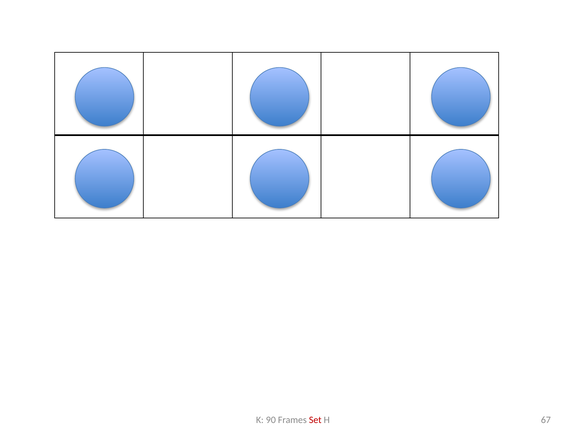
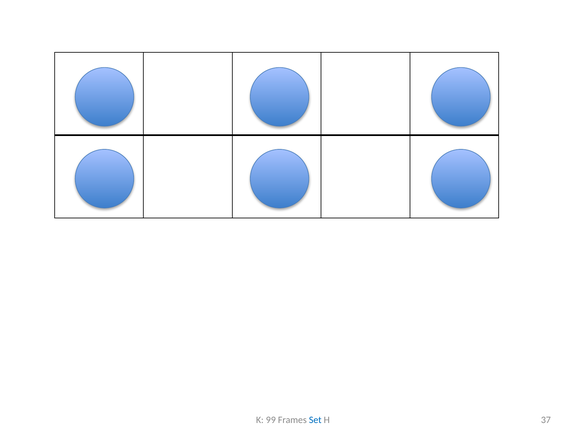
90: 90 -> 99
Set colour: red -> blue
67: 67 -> 37
